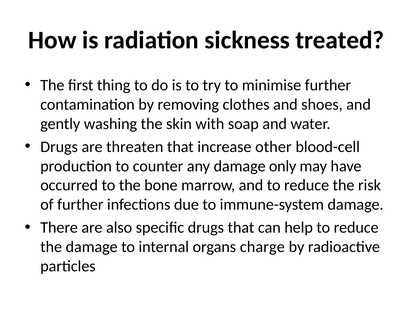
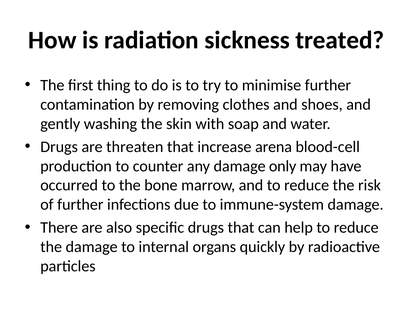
other: other -> arena
charge: charge -> quickly
